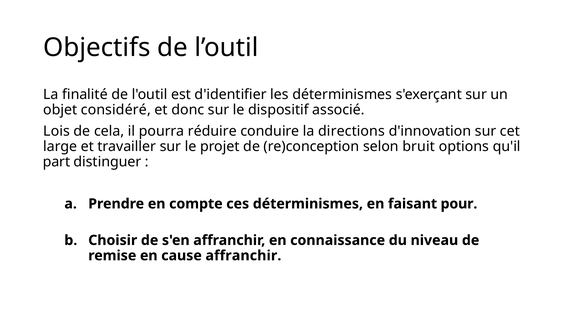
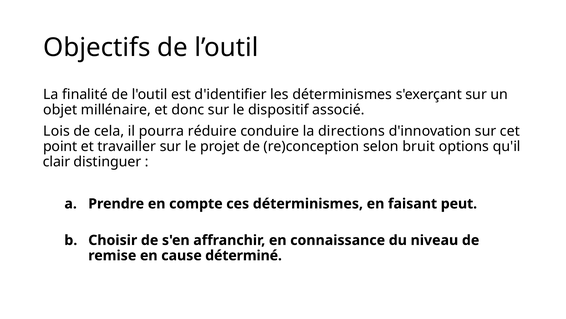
considéré: considéré -> millénaire
large: large -> point
part: part -> clair
pour: pour -> peut
cause affranchir: affranchir -> déterminé
